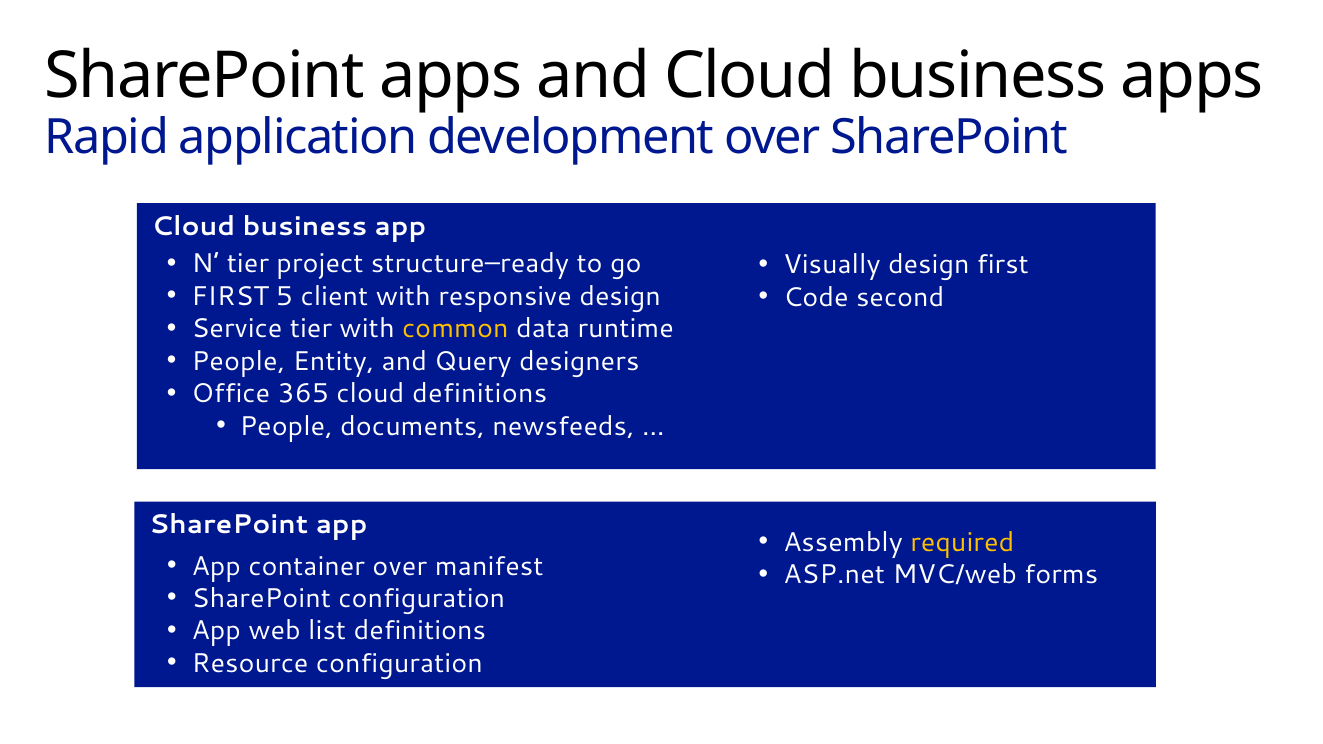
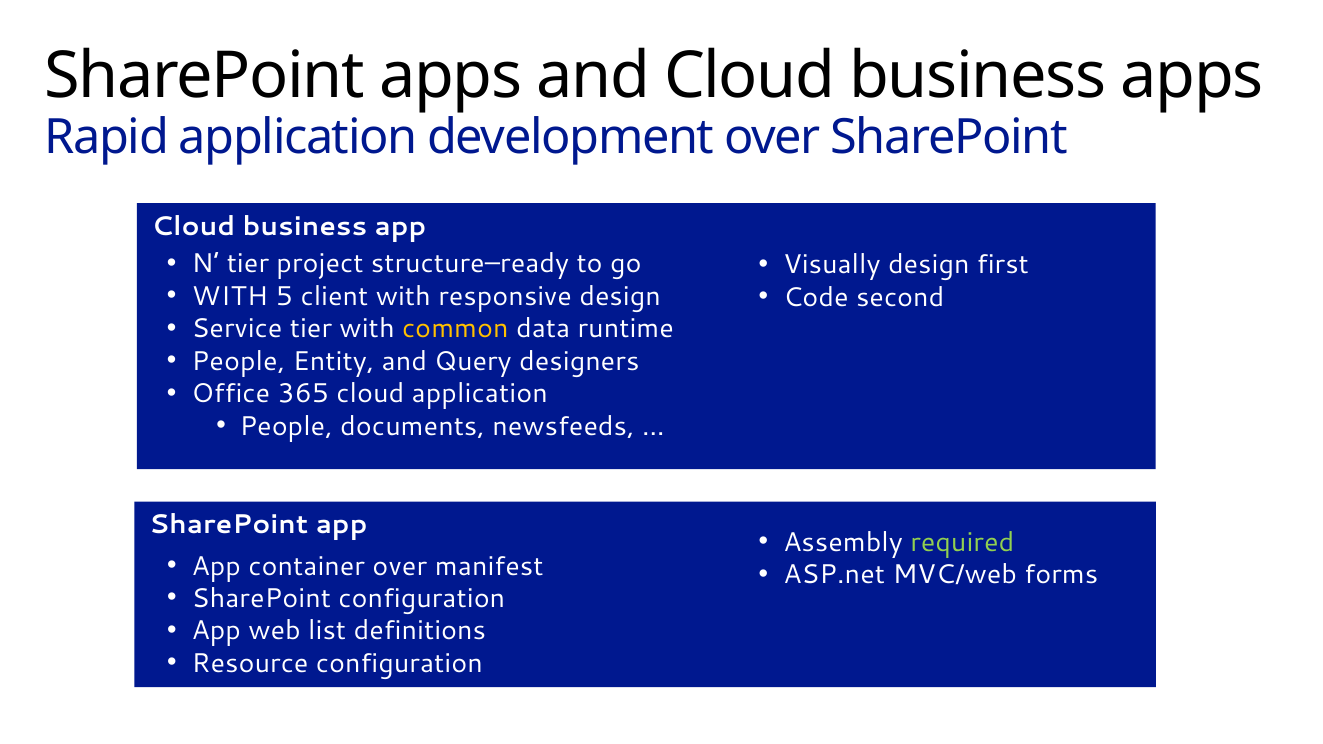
FIRST at (230, 296): FIRST -> WITH
cloud definitions: definitions -> application
required colour: yellow -> light green
